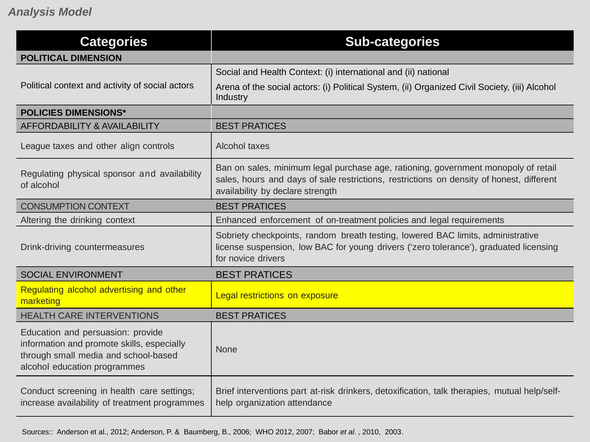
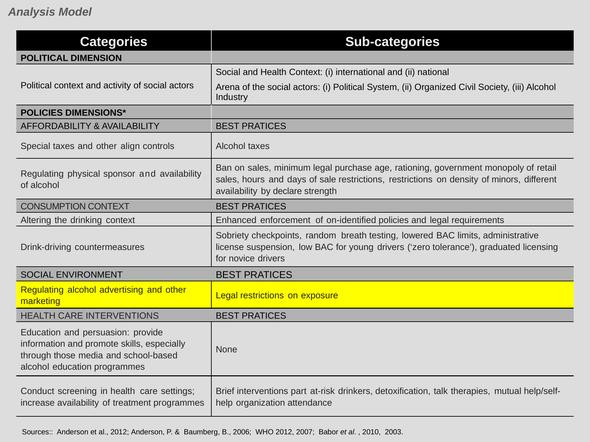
League: League -> Special
honest: honest -> minors
on-treatment: on-treatment -> on-identified
small: small -> those
